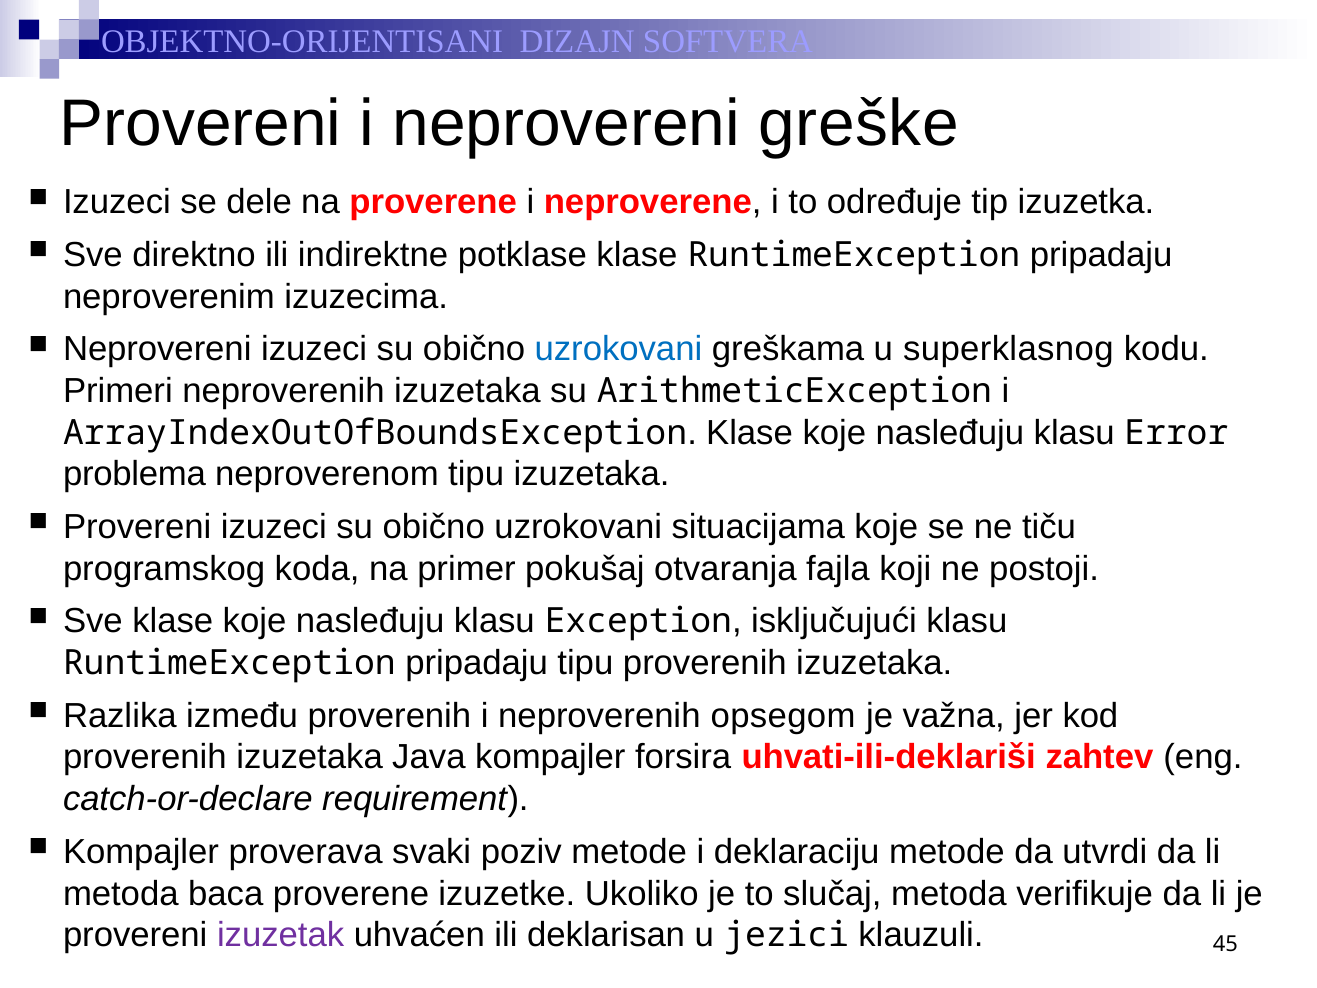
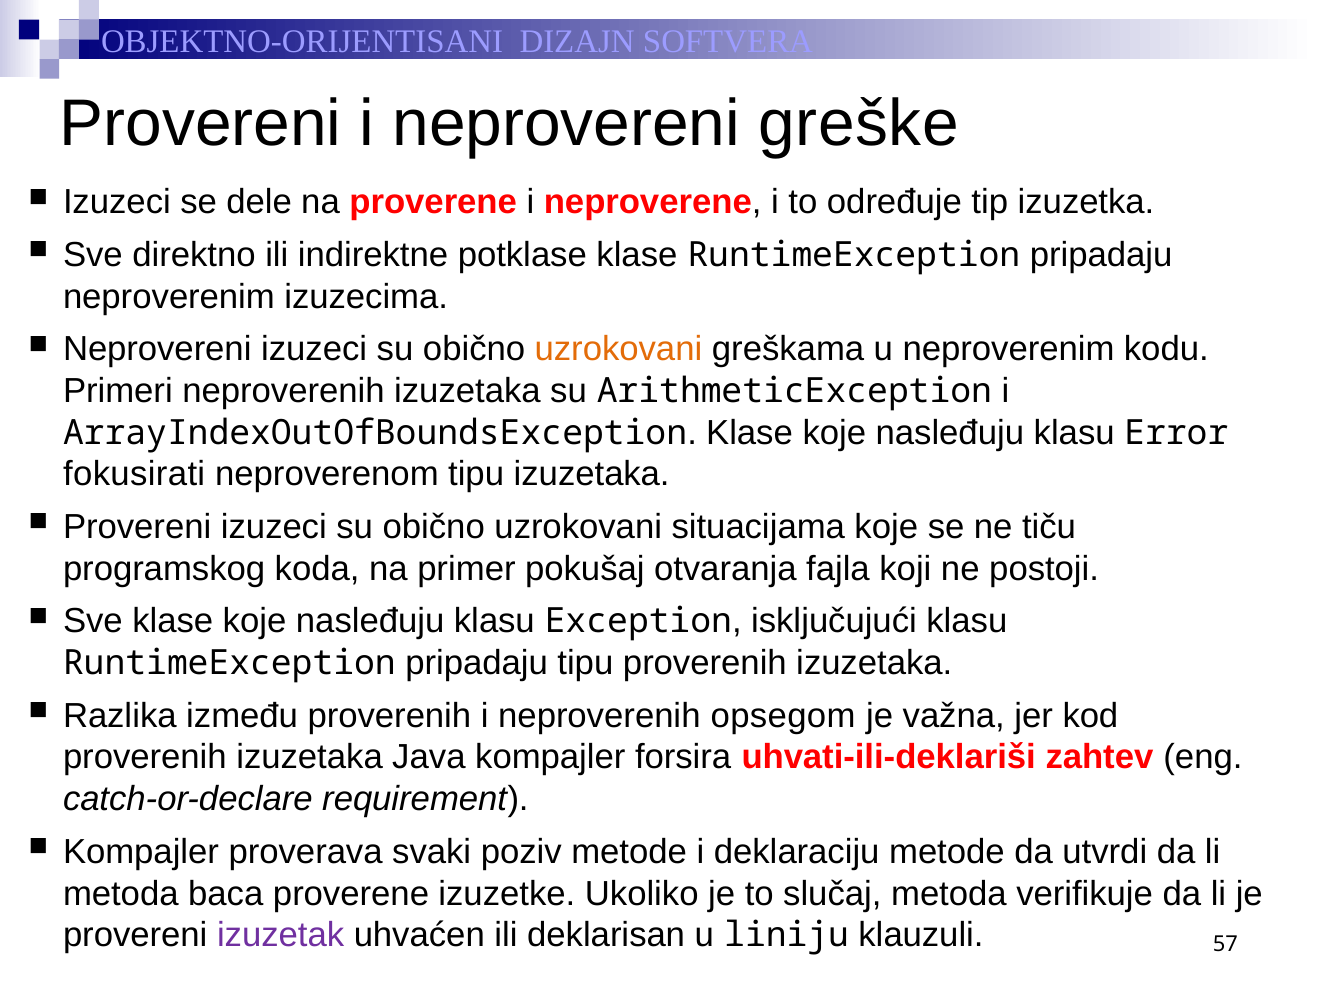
uzrokovani at (618, 349) colour: blue -> orange
u superklasnog: superklasnog -> neproverenim
problema: problema -> fokusirati
jezici: jezici -> liniju
45: 45 -> 57
